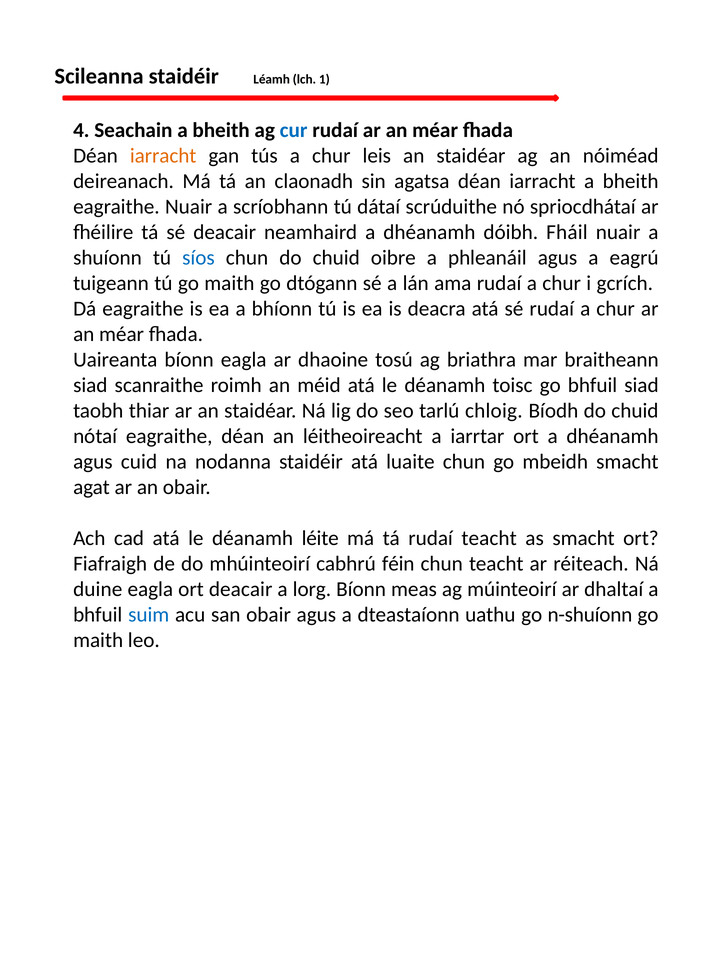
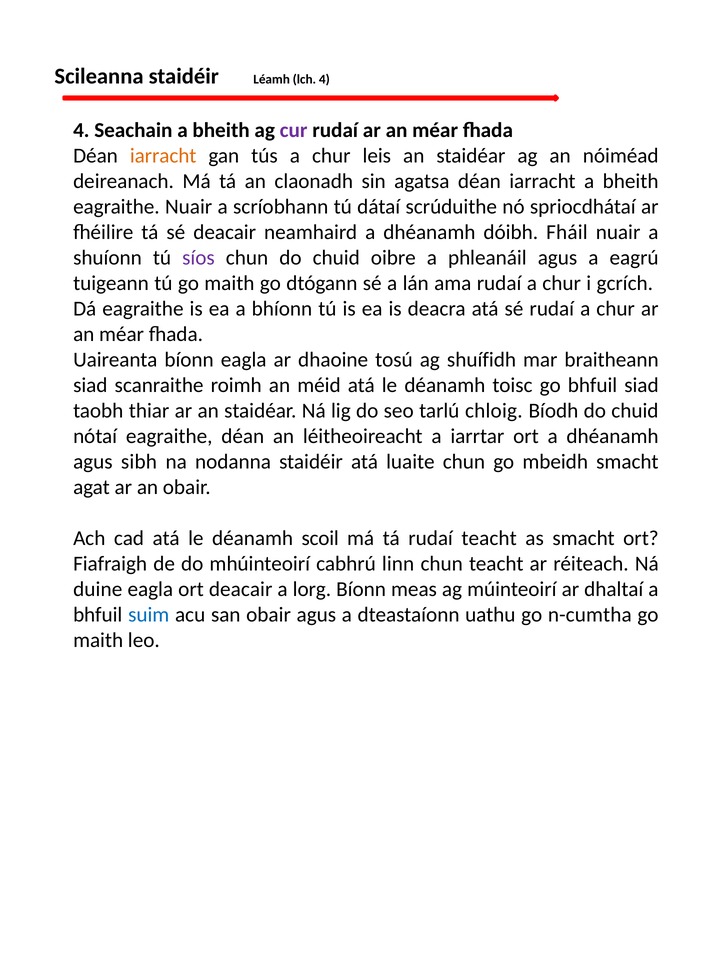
lch 1: 1 -> 4
cur colour: blue -> purple
síos colour: blue -> purple
briathra: briathra -> shuífidh
cuid: cuid -> sibh
léite: léite -> scoil
féin: féin -> linn
n-shuíonn: n-shuíonn -> n-cumtha
